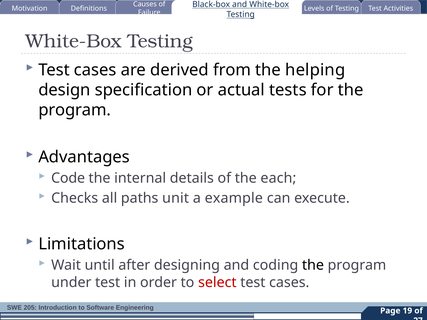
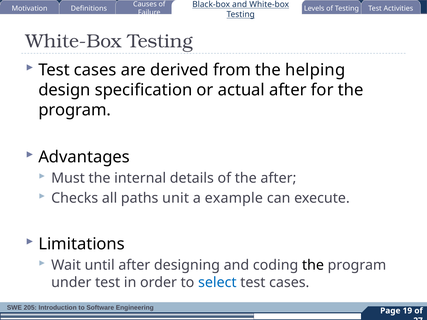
actual tests: tests -> after
Code: Code -> Must
the each: each -> after
select colour: red -> blue
